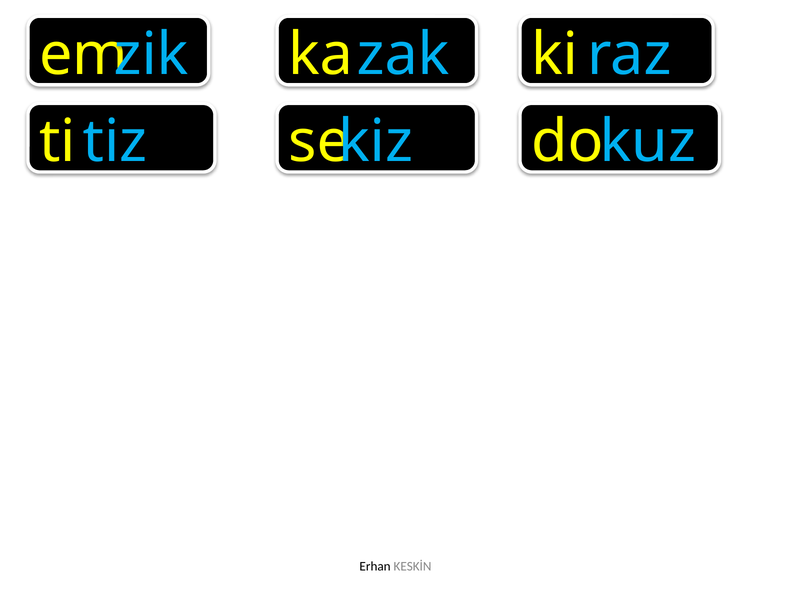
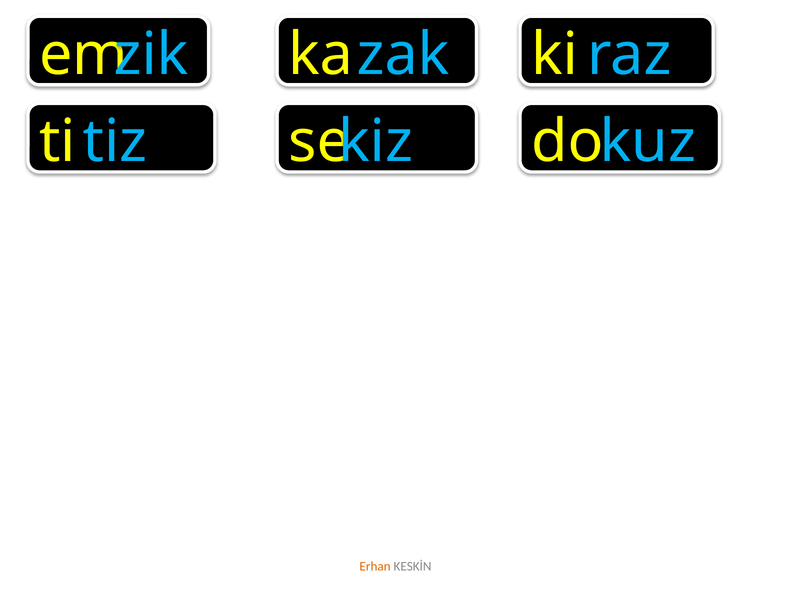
Erhan colour: black -> orange
